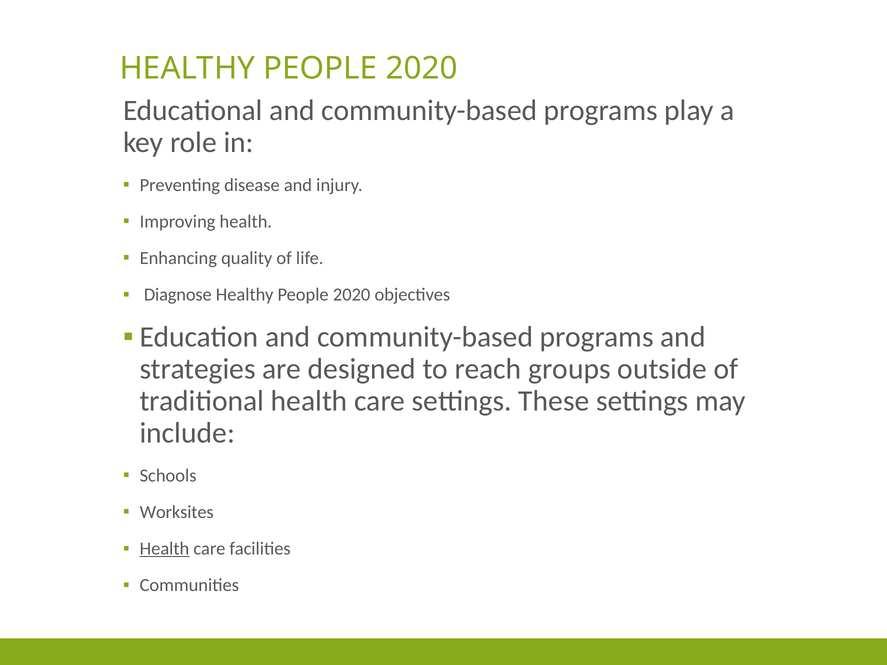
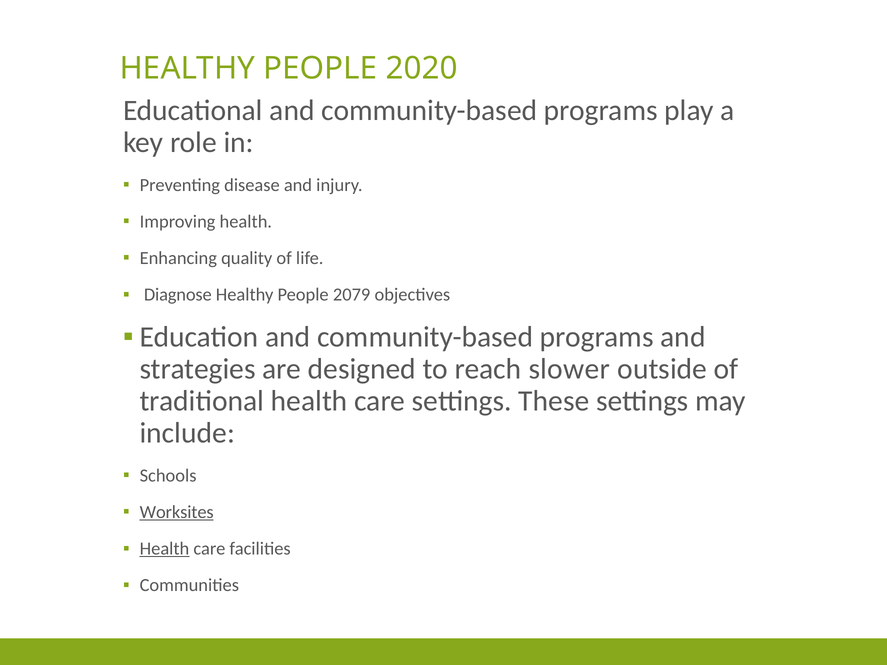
2020 at (352, 295): 2020 -> 2079
groups: groups -> slower
Worksites underline: none -> present
